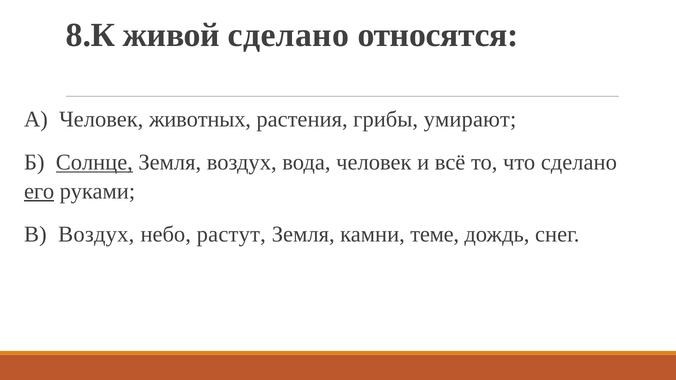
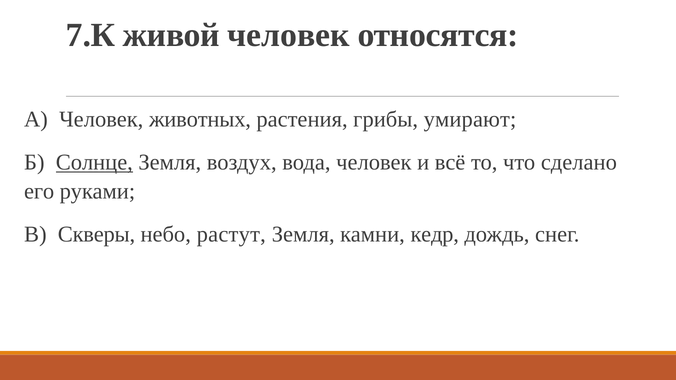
8.К: 8.К -> 7.К
живой сделано: сделано -> человек
его underline: present -> none
В Воздух: Воздух -> Скверы
теме: теме -> кедр
